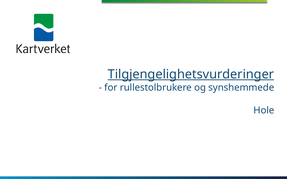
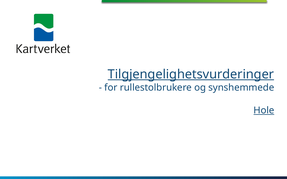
Hole underline: none -> present
